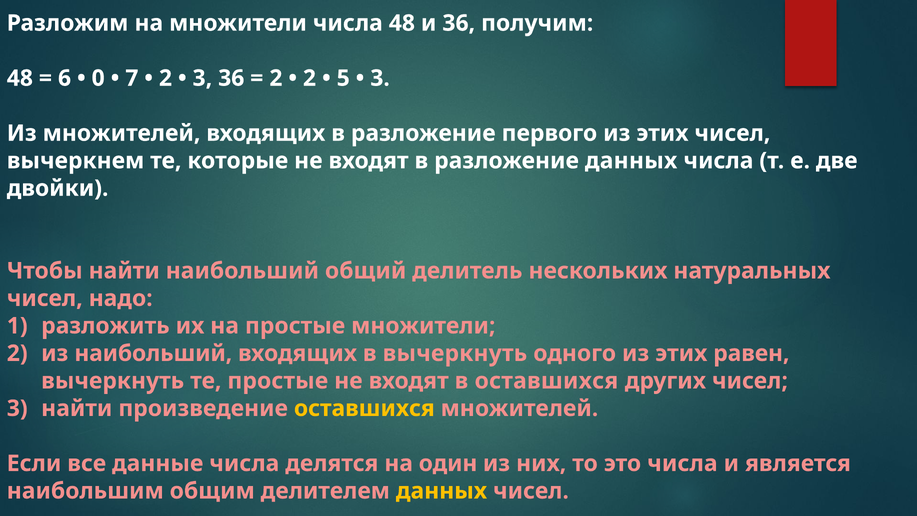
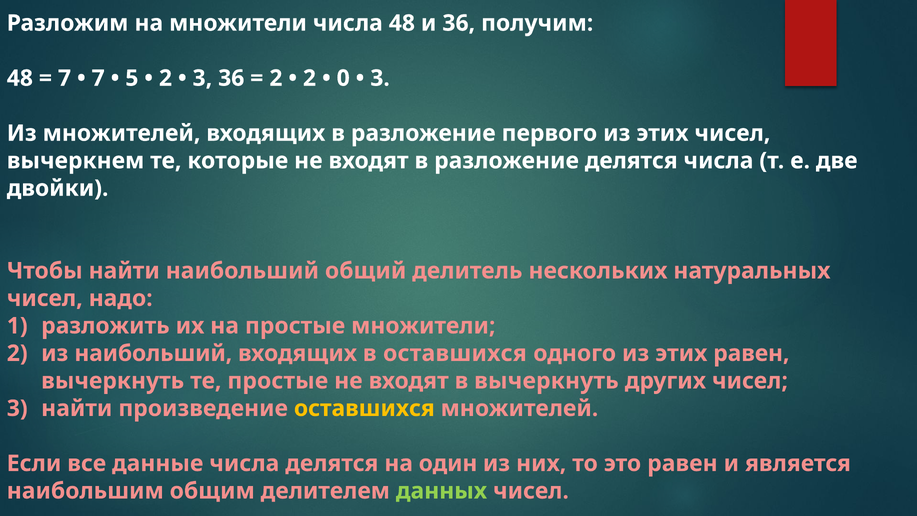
6 at (65, 78): 6 -> 7
0 at (98, 78): 0 -> 7
7: 7 -> 5
5: 5 -> 0
разложение данных: данных -> делятся
в вычеркнуть: вычеркнуть -> оставшихся
в оставшихся: оставшихся -> вычеркнуть
это числа: числа -> равен
данных at (441, 491) colour: yellow -> light green
